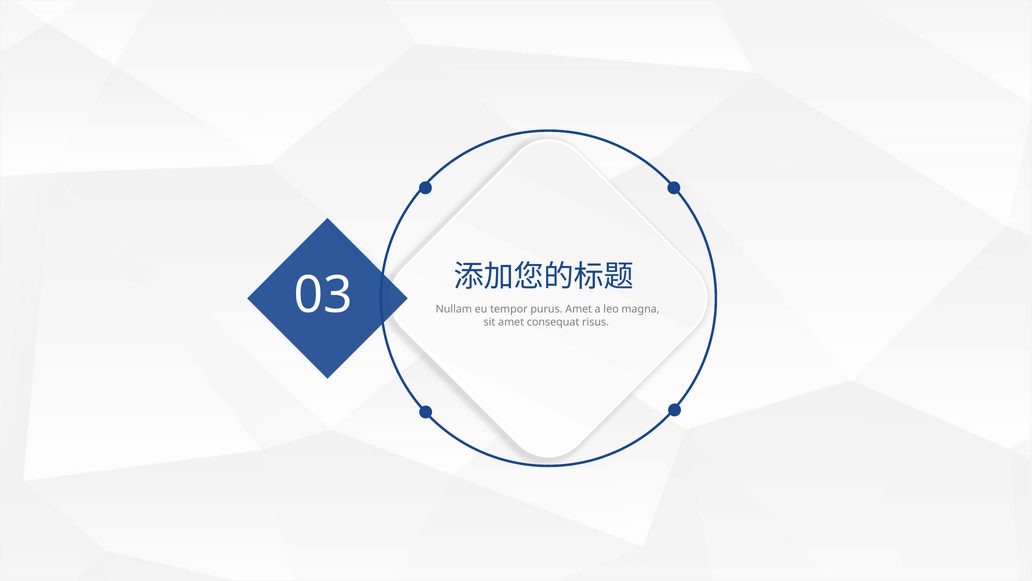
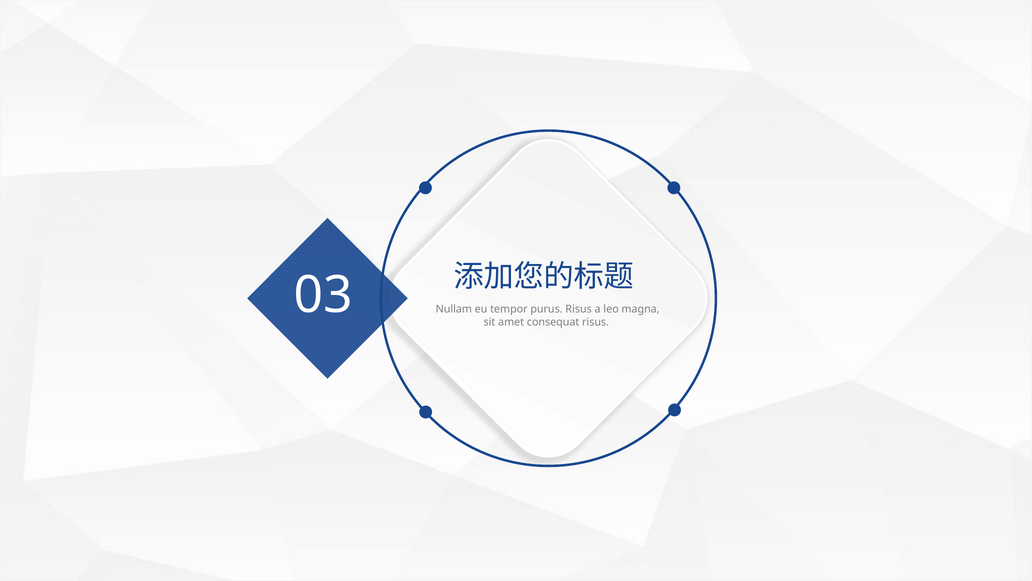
purus Amet: Amet -> Risus
